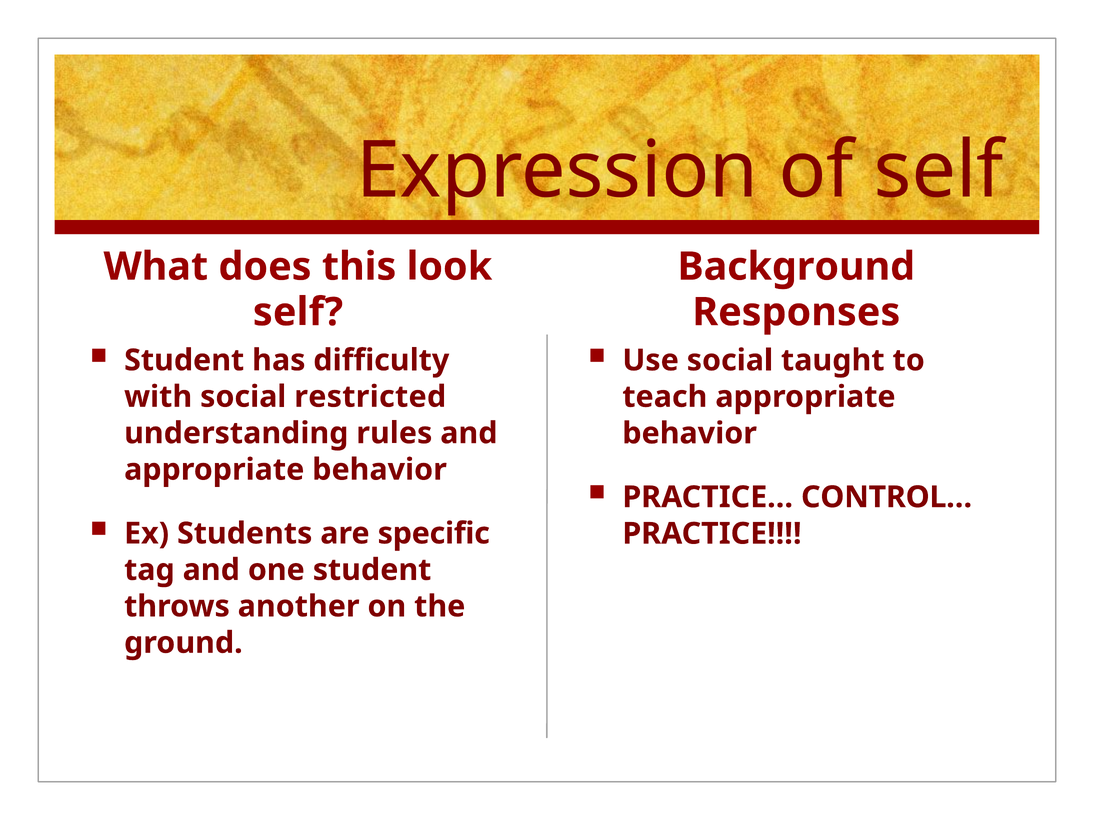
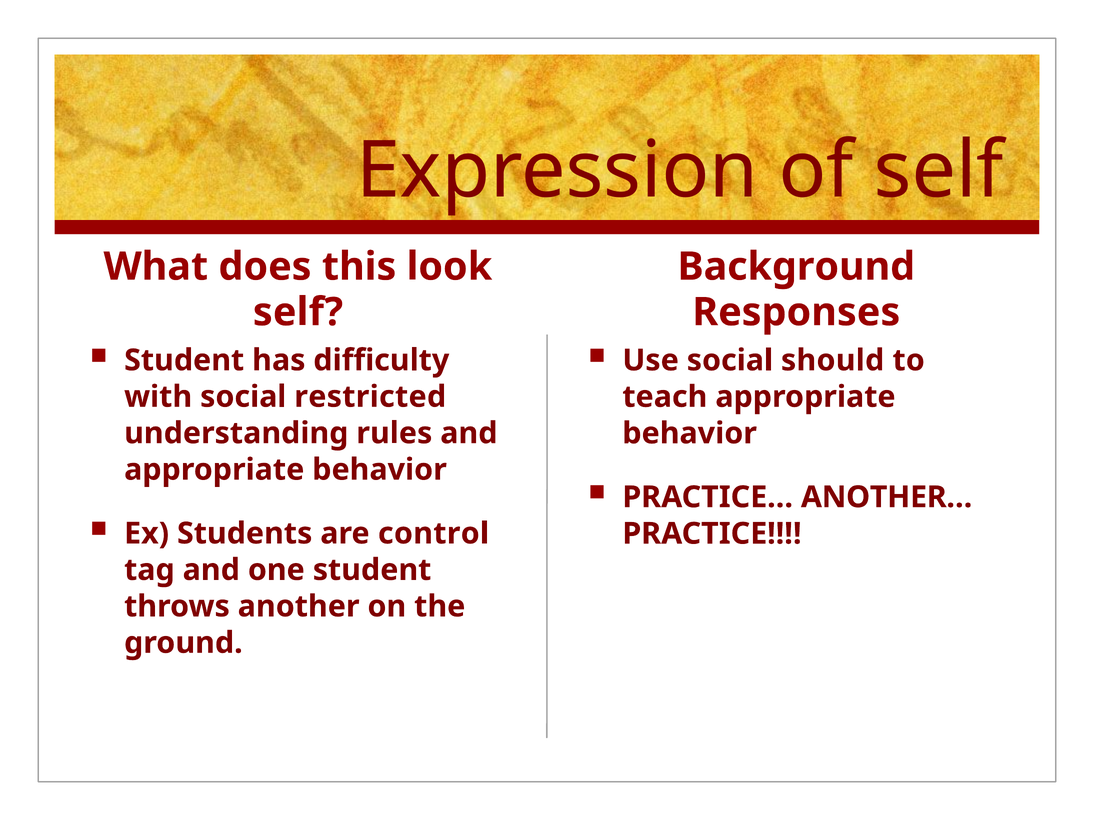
taught: taught -> should
CONTROL…: CONTROL… -> ANOTHER…
specific: specific -> control
